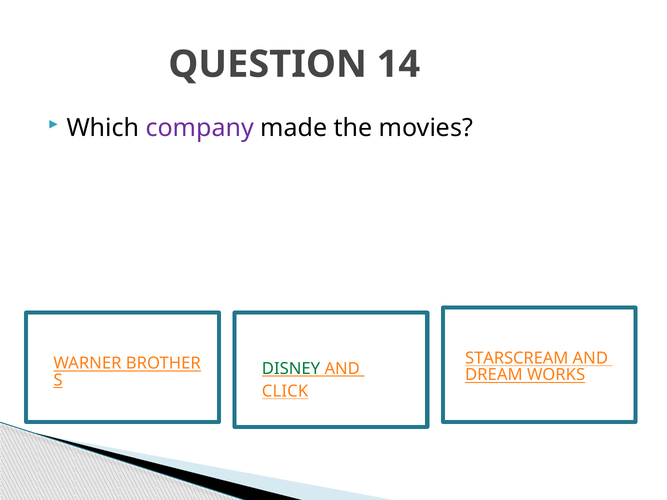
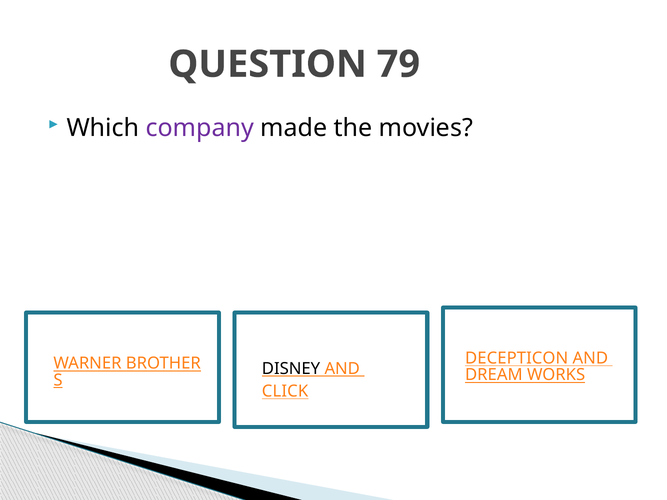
14: 14 -> 79
STARSCREAM: STARSCREAM -> DECEPTICON
DISNEY colour: green -> black
